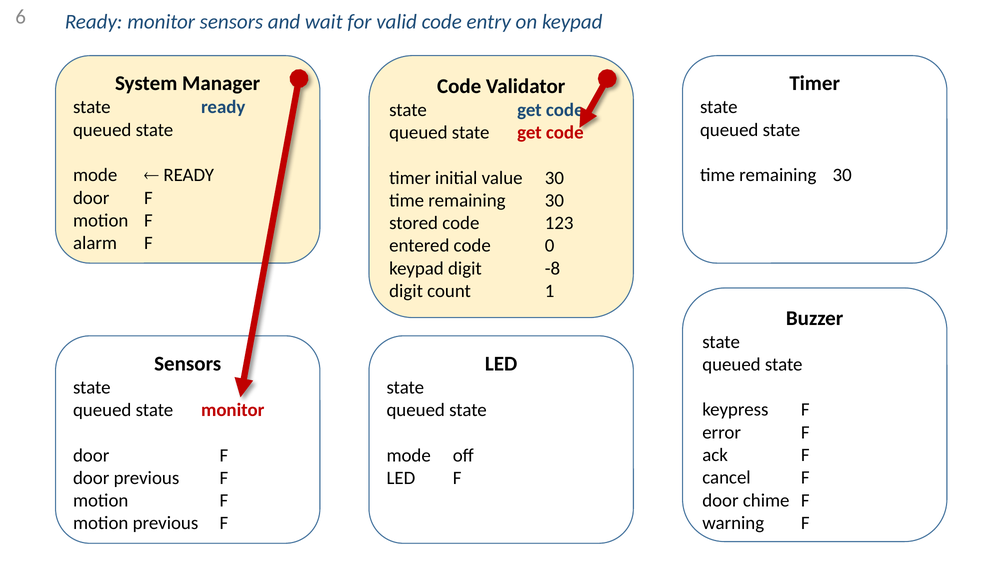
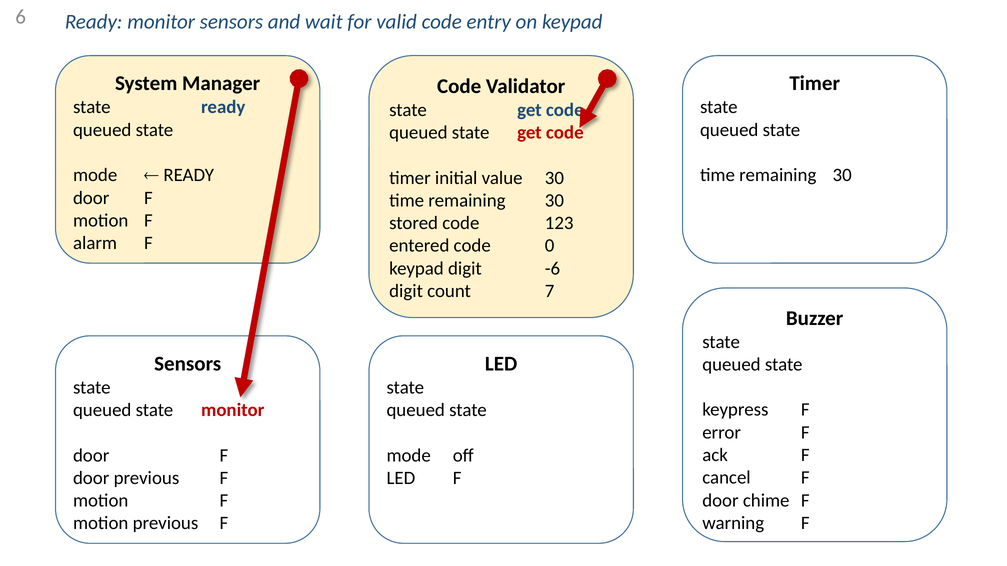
-8: -8 -> -6
1: 1 -> 7
